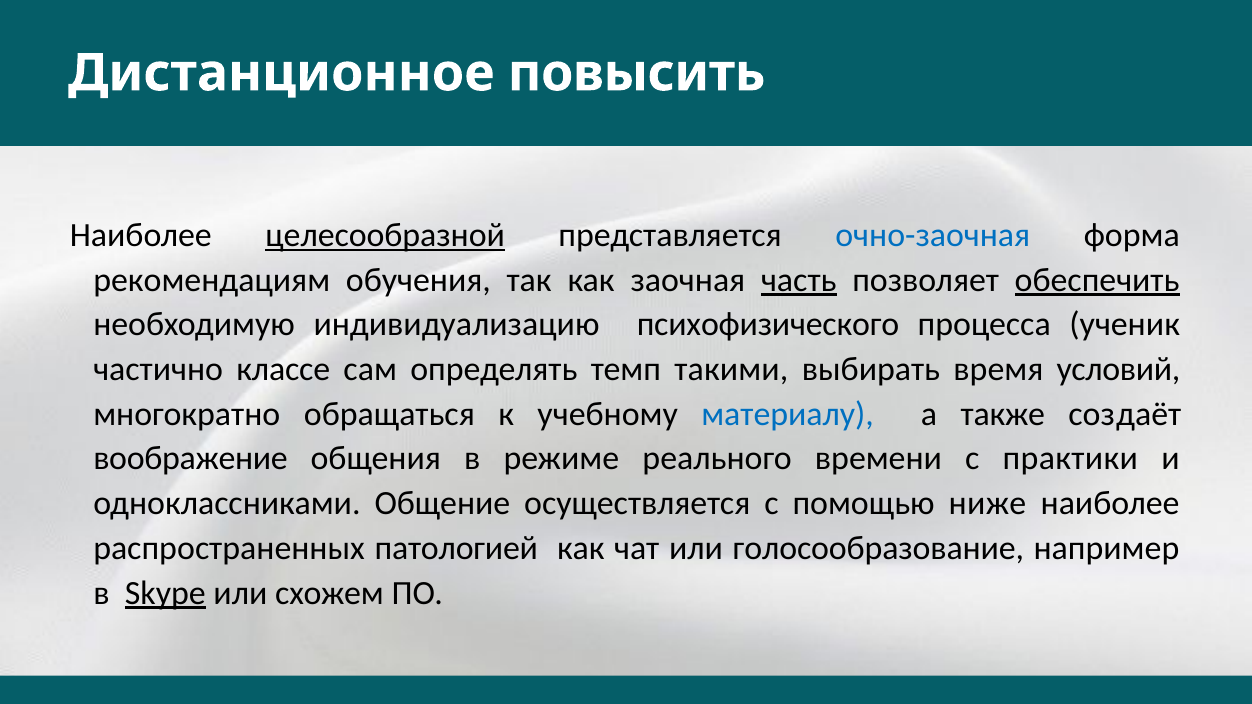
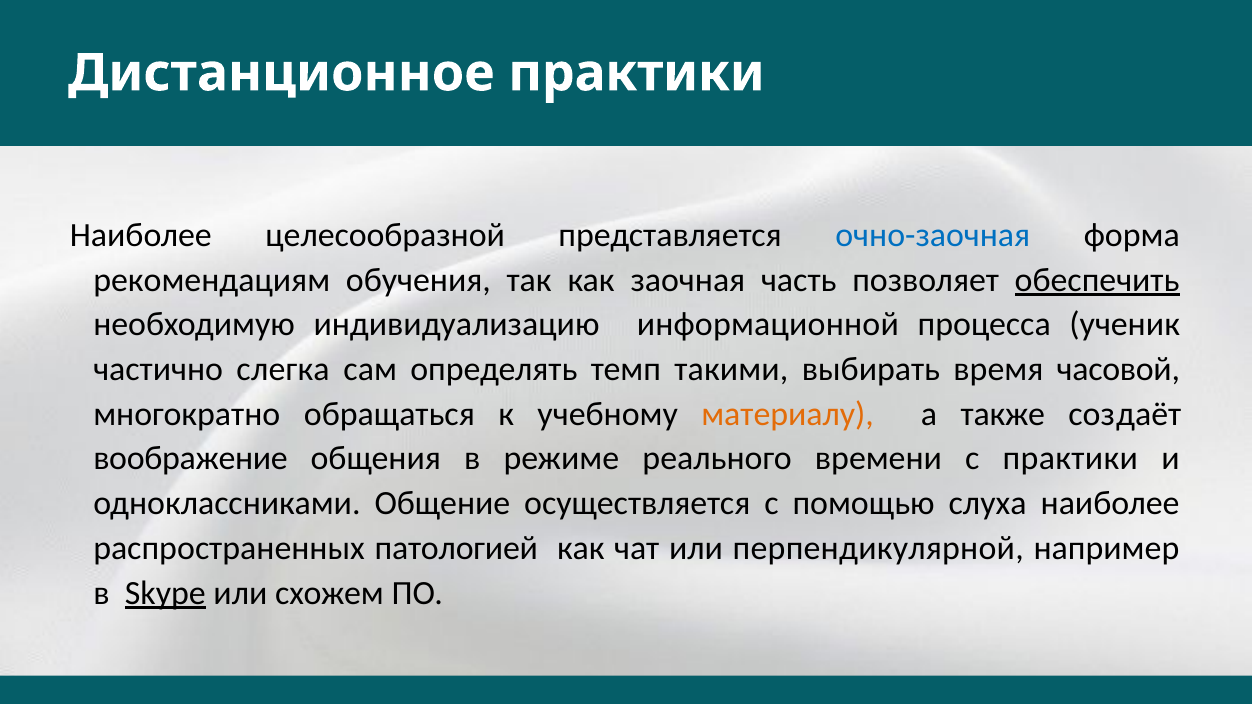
Дистанционное повысить: повысить -> практики
целесообразной underline: present -> none
часть underline: present -> none
психофизического: психофизического -> информационной
классе: классе -> слегка
условий: условий -> часовой
материалу colour: blue -> orange
ниже: ниже -> слуха
голосообразование: голосообразование -> перпендикулярной
